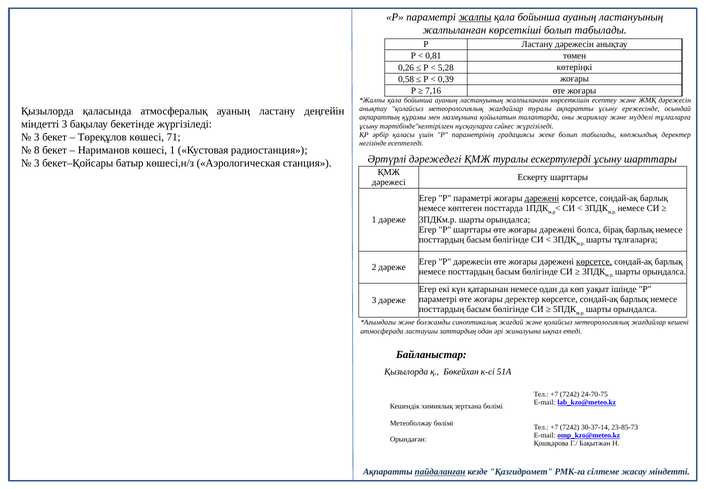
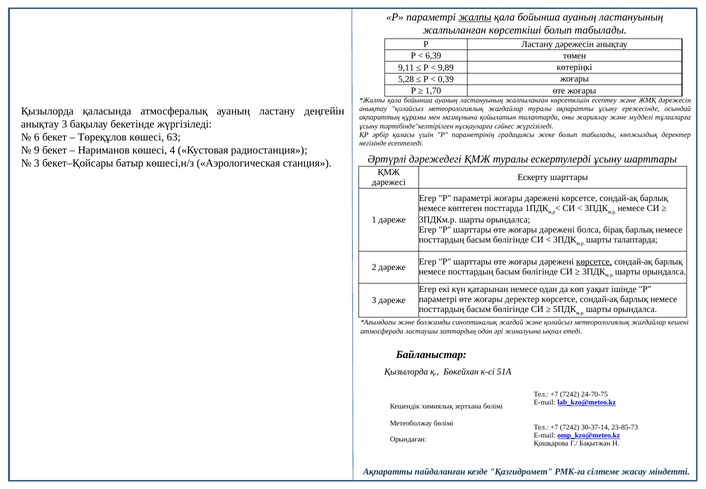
0,81: 0,81 -> 6,39
0,26: 0,26 -> 9,11
5,28: 5,28 -> 9,89
0,58: 0,58 -> 5,28
7,16: 7,16 -> 1,70
міндетті at (40, 124): міндетті -> анықтау
3 at (37, 137): 3 -> 6
71: 71 -> 63
8: 8 -> 9
көшесі 1: 1 -> 4
дәрежені at (542, 198) underline: present -> none
шарты тұлғаларға: тұлғаларға -> талаптарда
Р дәрежесін: дәрежесін -> шарттары
пайдаланған underline: present -> none
